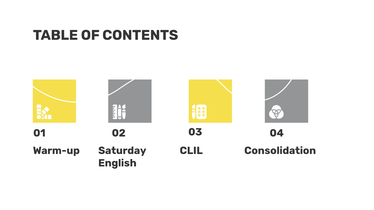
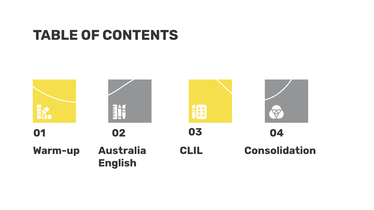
Saturday: Saturday -> Australia
